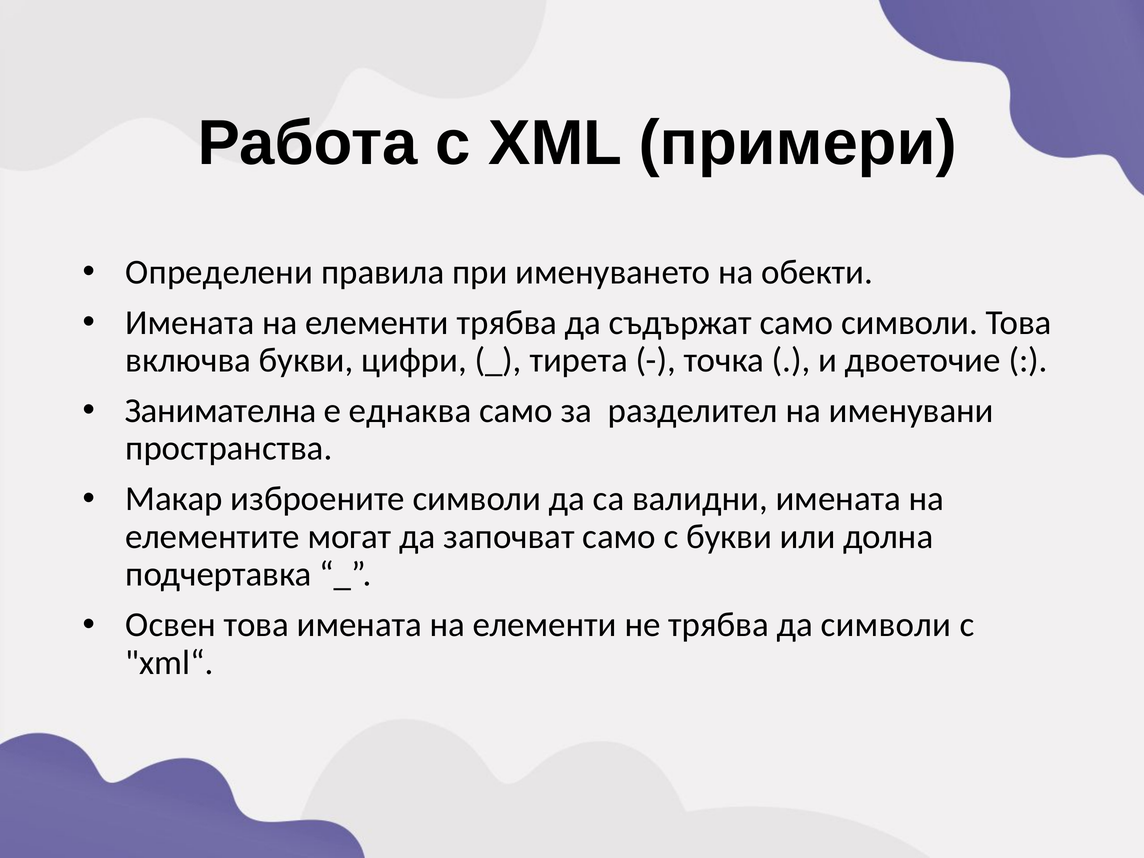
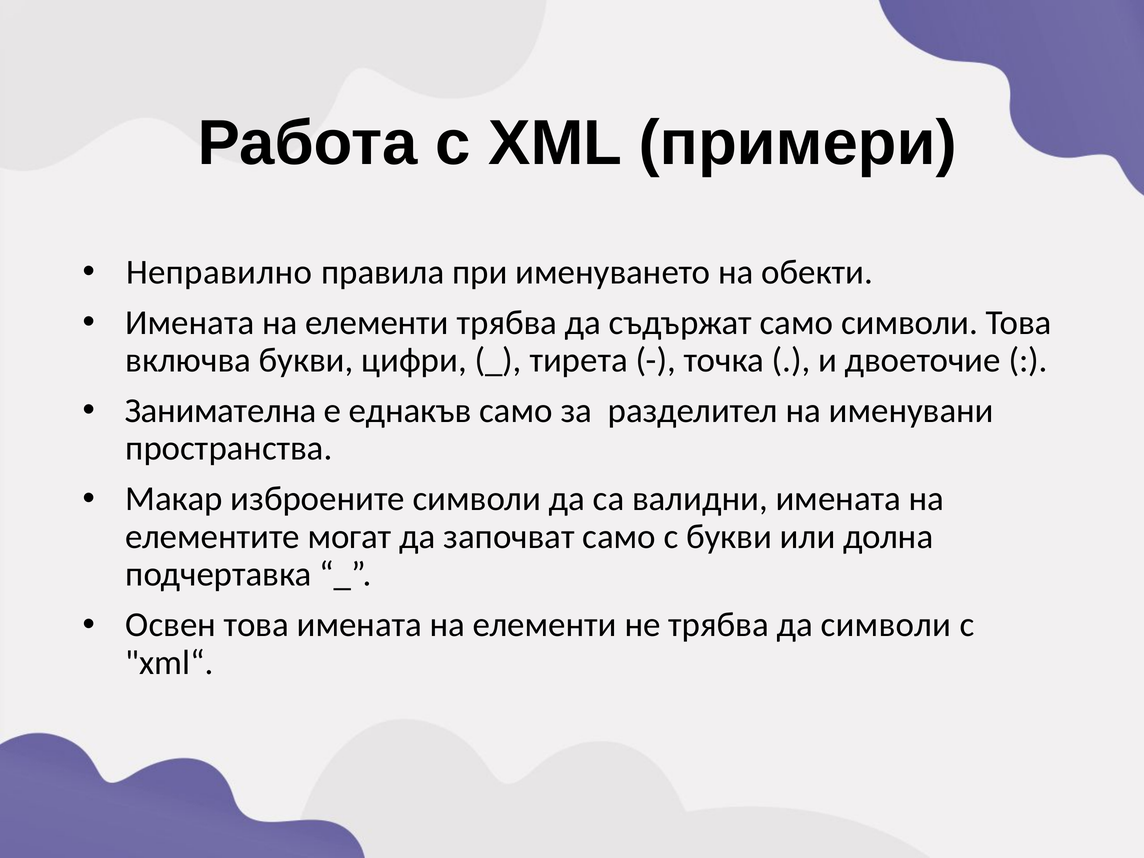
Определени: Определени -> Неправилно
еднаквa: еднаквa -> еднакъв
